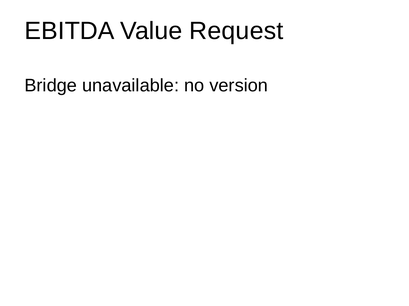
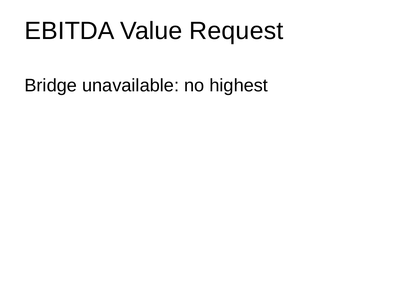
version: version -> highest
